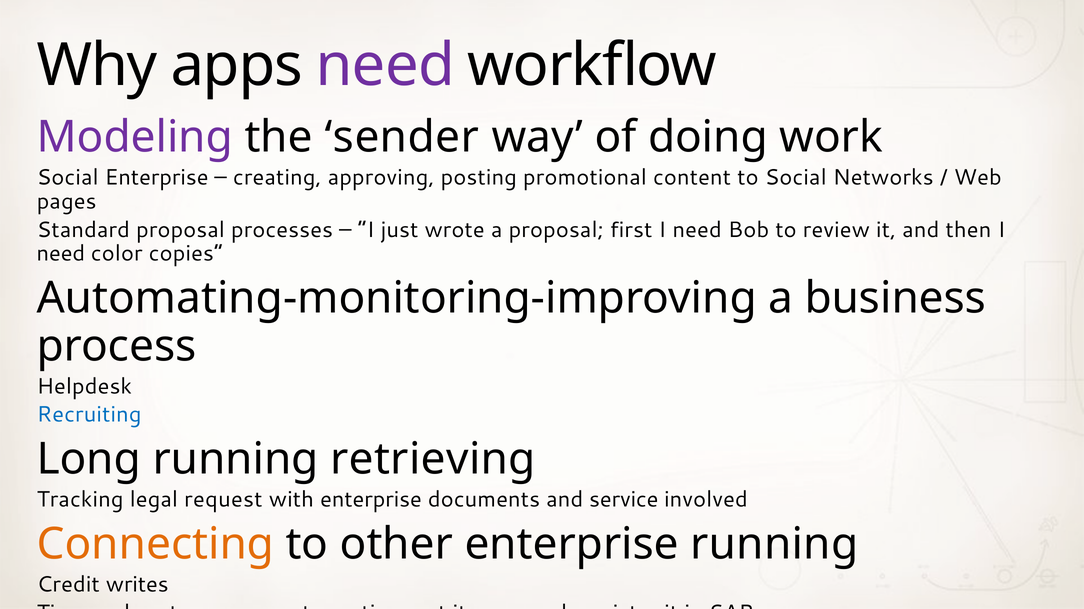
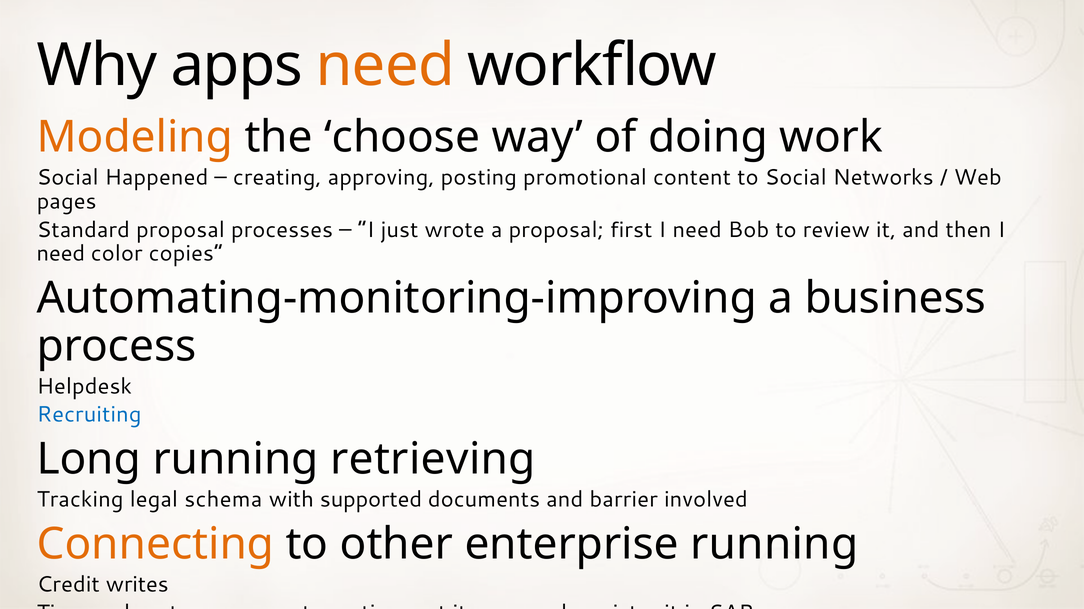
need at (385, 66) colour: purple -> orange
Modeling colour: purple -> orange
sender: sender -> choose
Social Enterprise: Enterprise -> Happened
legal request: request -> schema
with enterprise: enterprise -> supported
service: service -> barrier
